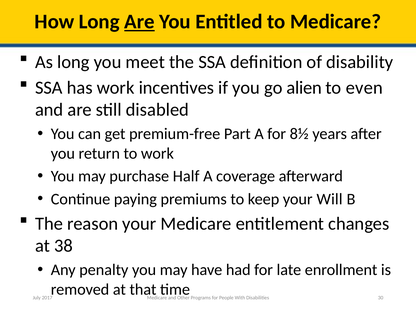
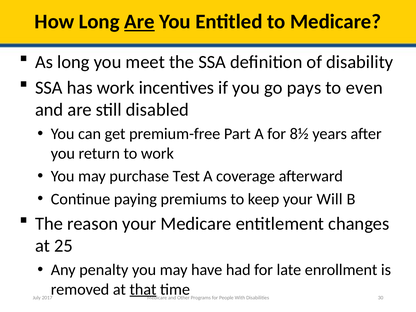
alien: alien -> pays
Half: Half -> Test
38: 38 -> 25
that underline: none -> present
